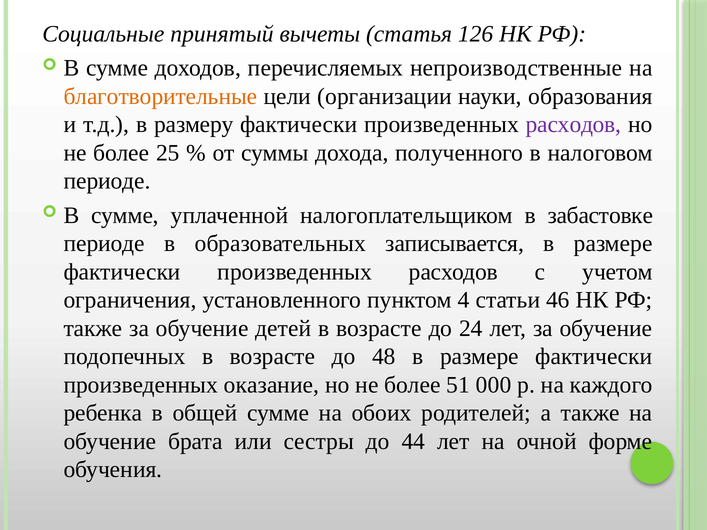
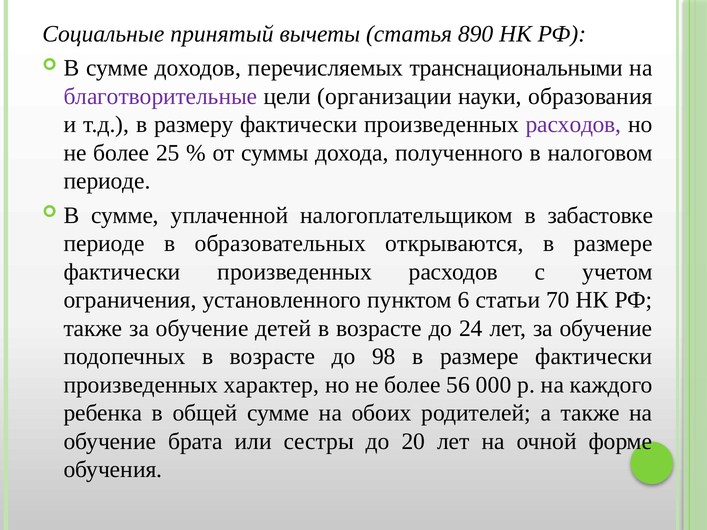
126: 126 -> 890
непроизводственные: непроизводственные -> транснациональными
благотворительные colour: orange -> purple
записывается: записывается -> открываются
4: 4 -> 6
46: 46 -> 70
48: 48 -> 98
оказание: оказание -> характер
51: 51 -> 56
44: 44 -> 20
